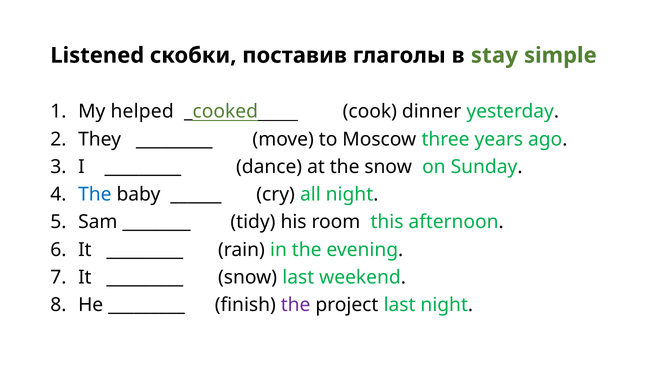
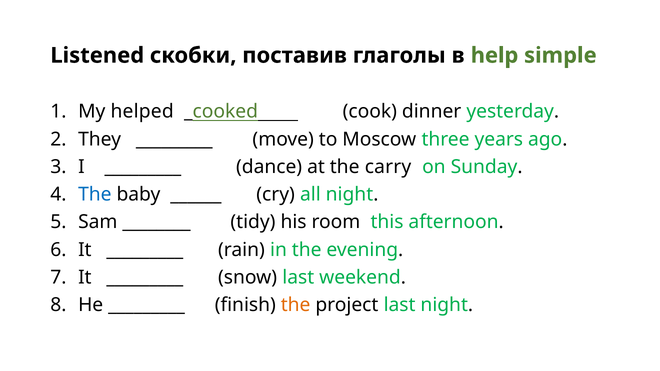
stay: stay -> help
the snow: snow -> carry
the at (296, 305) colour: purple -> orange
